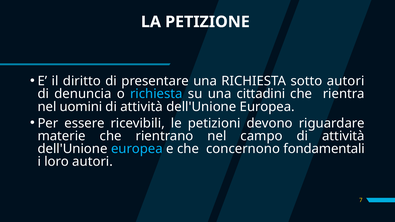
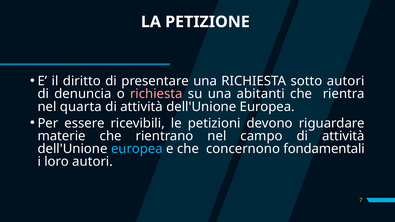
richiesta at (156, 94) colour: light blue -> pink
cittadini: cittadini -> abitanti
uomini: uomini -> quarta
